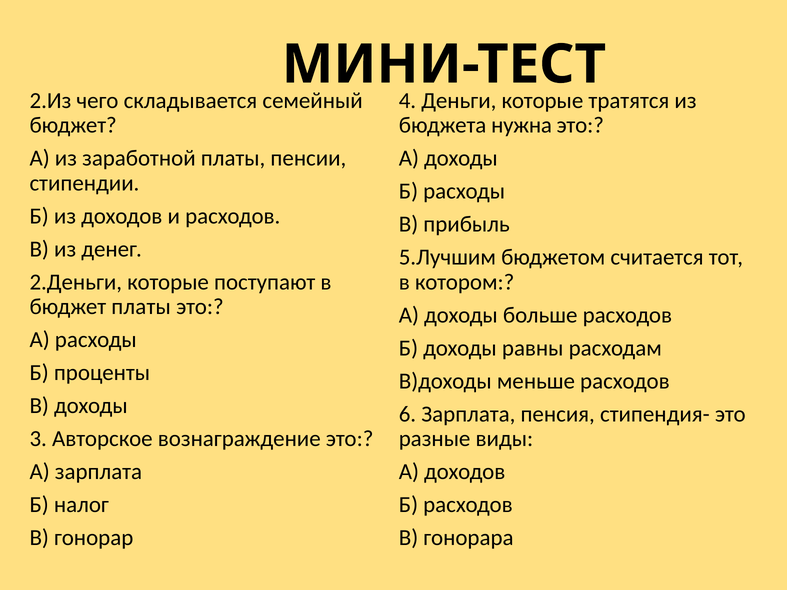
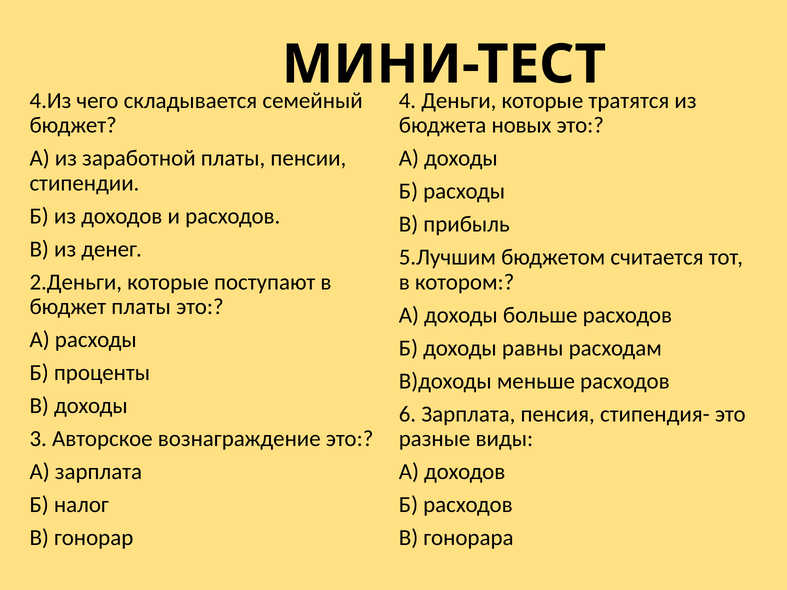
2.Из: 2.Из -> 4.Из
нужна: нужна -> новых
